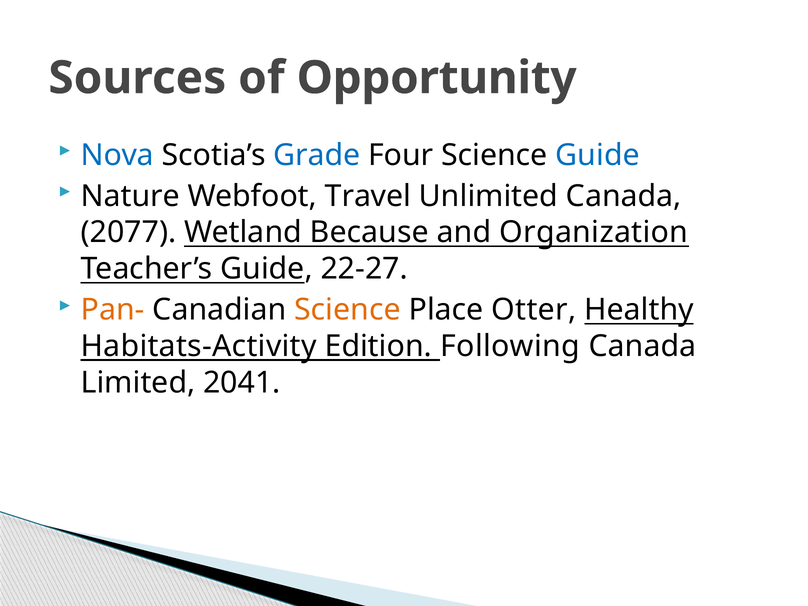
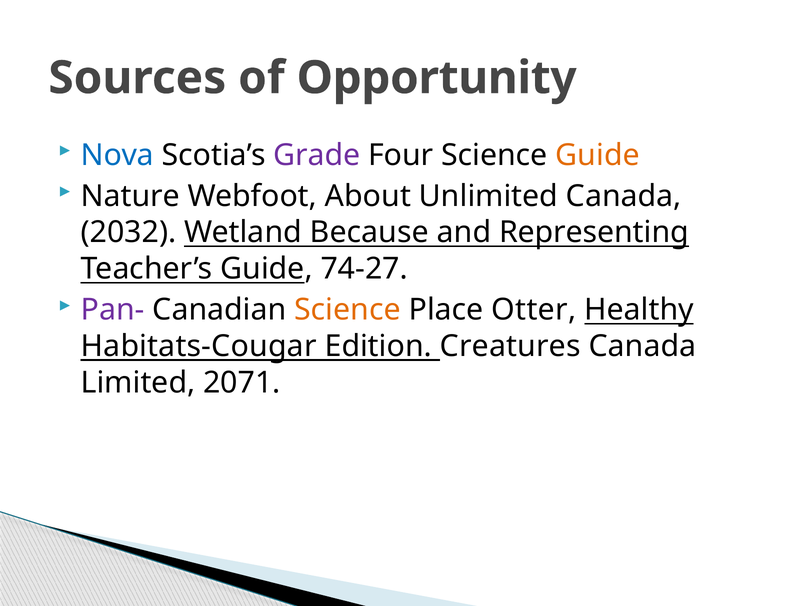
Grade colour: blue -> purple
Guide at (598, 155) colour: blue -> orange
Travel: Travel -> About
2077: 2077 -> 2032
Organization: Organization -> Representing
22-27: 22-27 -> 74-27
Pan- colour: orange -> purple
Habitats-Activity: Habitats-Activity -> Habitats-Cougar
Following: Following -> Creatures
2041: 2041 -> 2071
